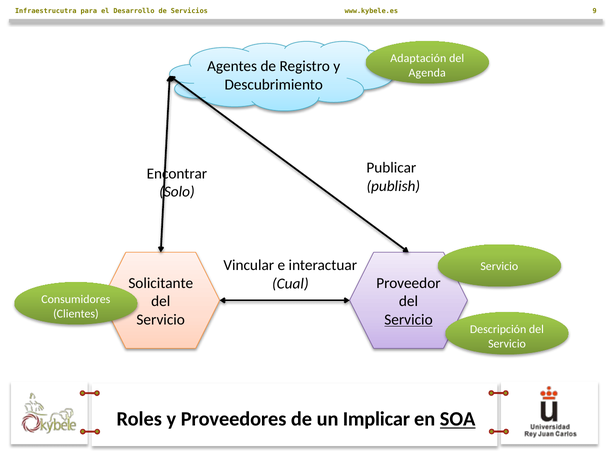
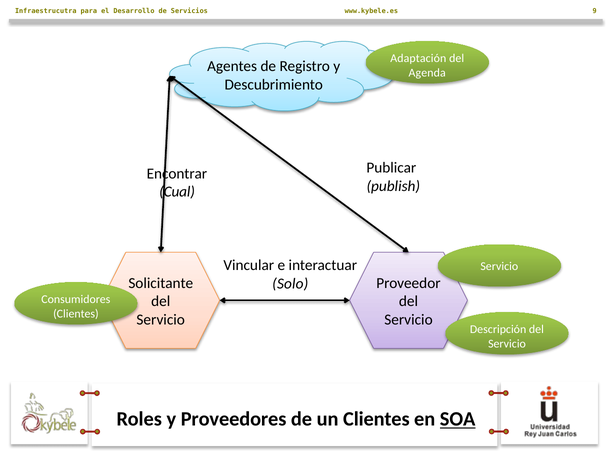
Solo: Solo -> Cual
Cual: Cual -> Solo
Servicio at (408, 320) underline: present -> none
un Implicar: Implicar -> Clientes
